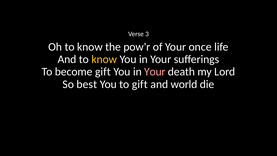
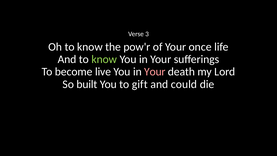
know at (104, 59) colour: yellow -> light green
become gift: gift -> live
best: best -> built
world: world -> could
